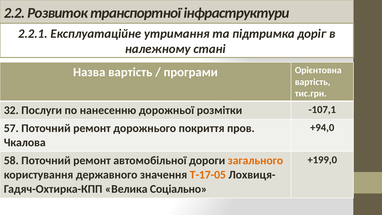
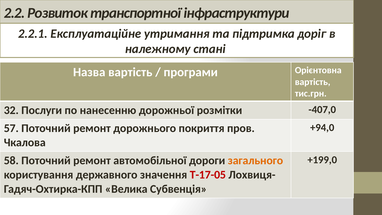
-107,1: -107,1 -> -407,0
Т-17-05 colour: orange -> red
Соціально: Соціально -> Субвенція
